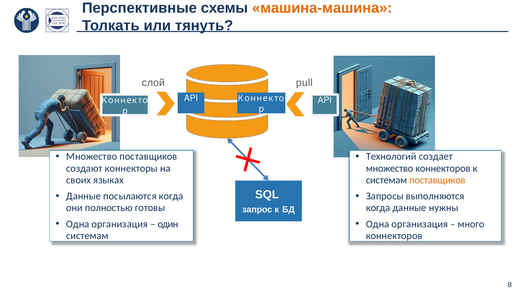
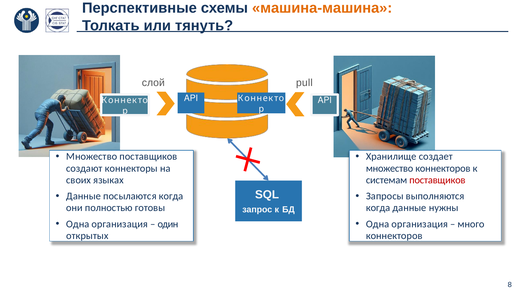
Технологий: Технологий -> Хранилище
поставщиков at (437, 180) colour: orange -> red
системам at (87, 235): системам -> открытых
